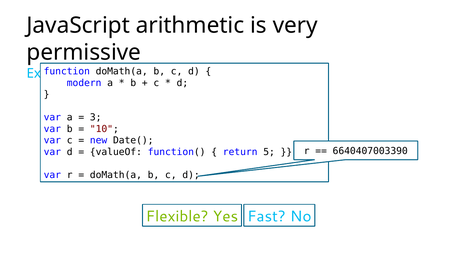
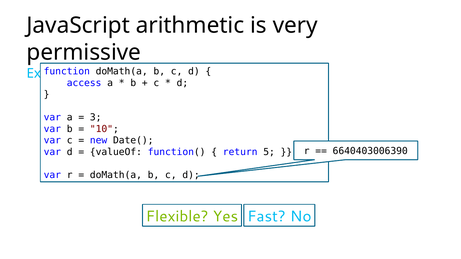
modern: modern -> access
6640407003390: 6640407003390 -> 6640403006390
